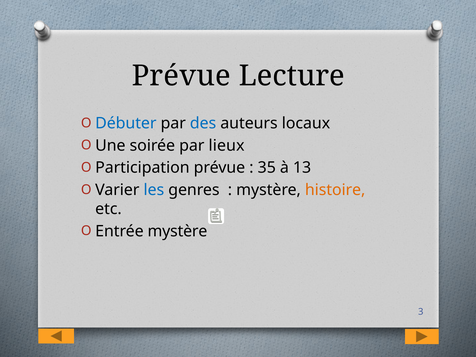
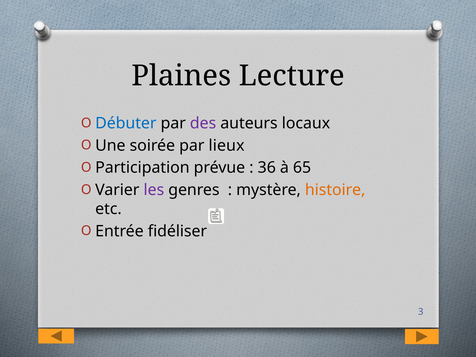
Prévue at (181, 76): Prévue -> Plaines
des colour: blue -> purple
35: 35 -> 36
13: 13 -> 65
les colour: blue -> purple
Entrée mystère: mystère -> fidéliser
